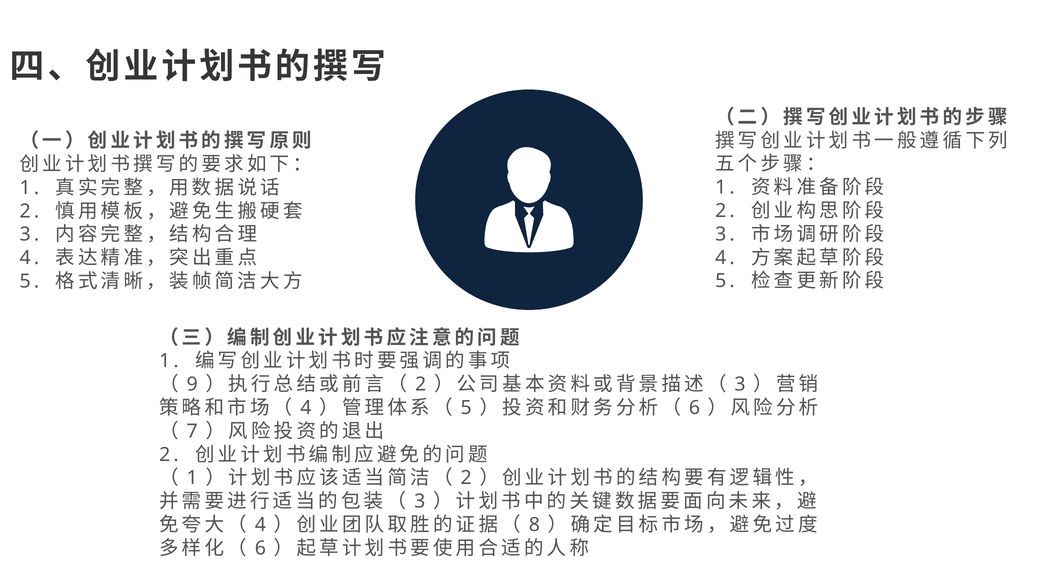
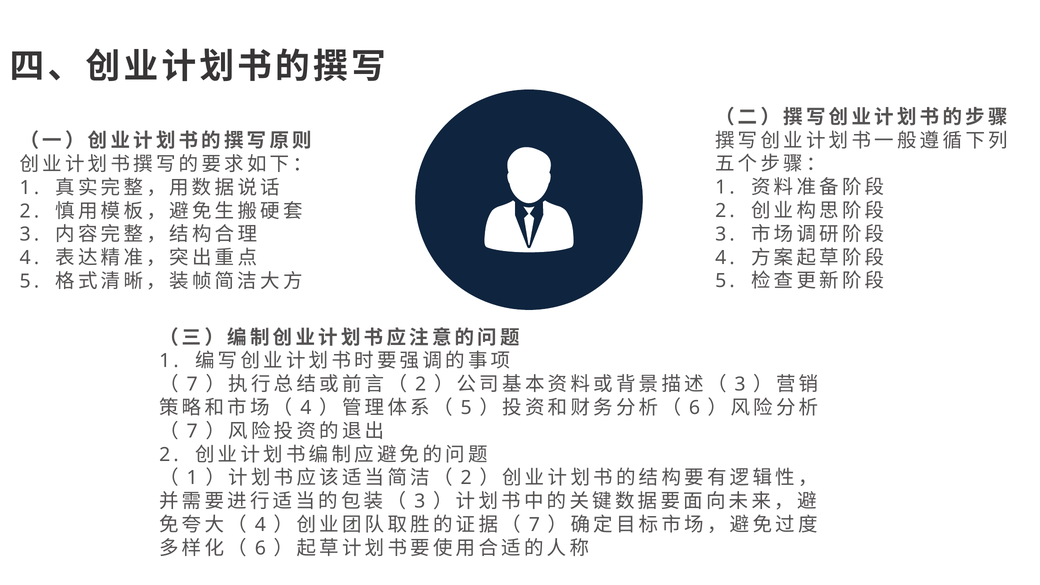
9 at (192, 384): 9 -> 7
8 at (534, 525): 8 -> 7
